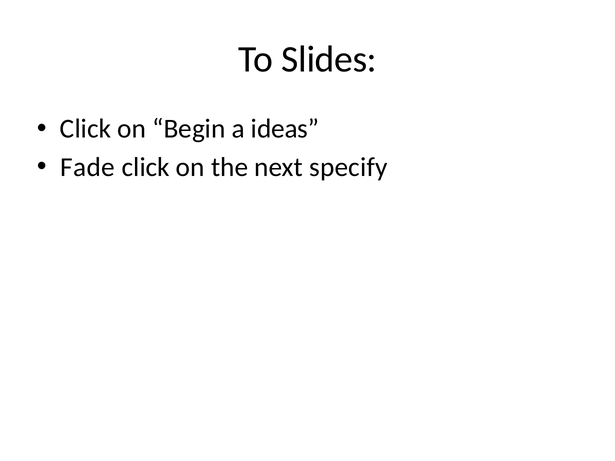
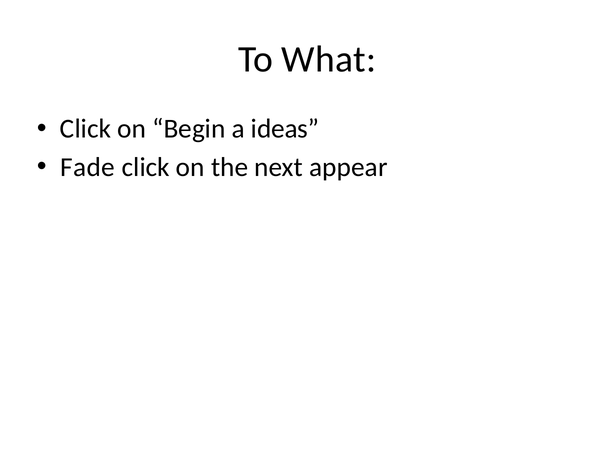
Slides: Slides -> What
specify: specify -> appear
